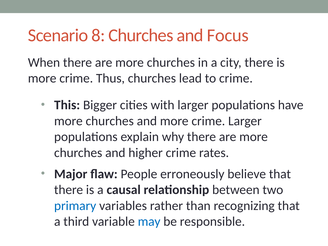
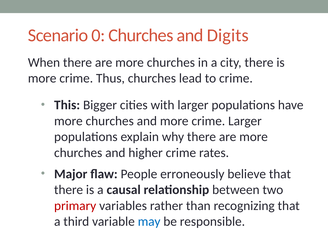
8: 8 -> 0
Focus: Focus -> Digits
primary colour: blue -> red
